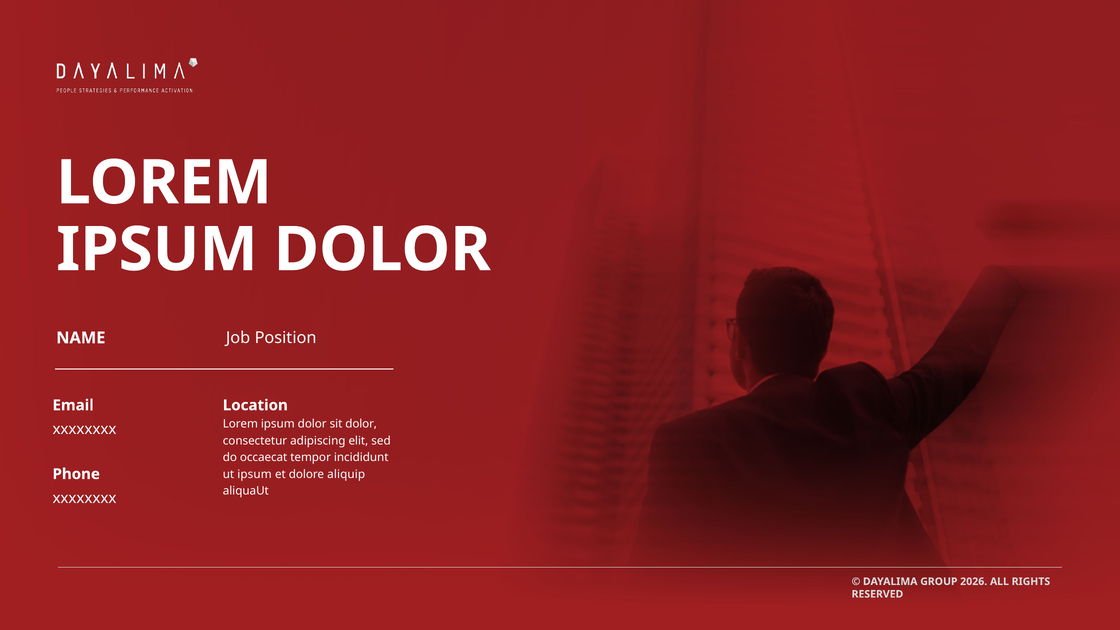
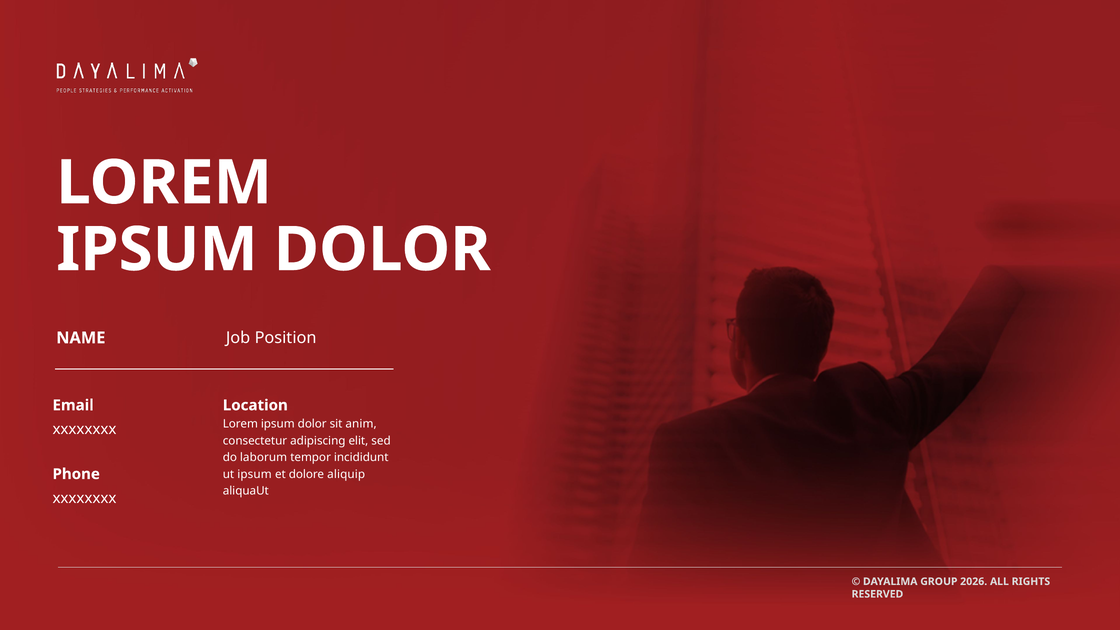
sit dolor: dolor -> anim
occaecat: occaecat -> laborum
